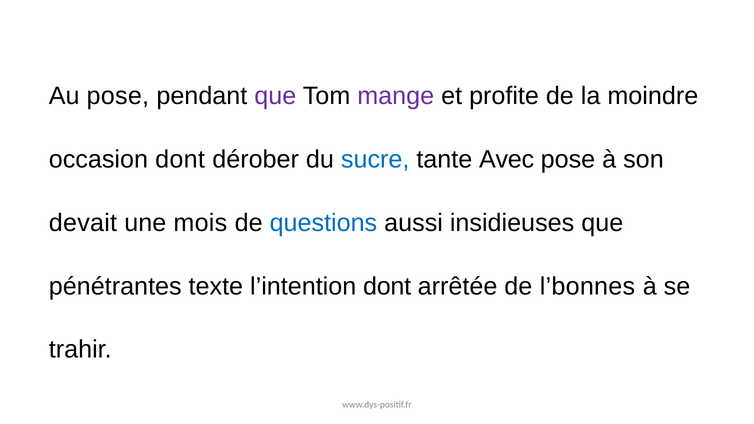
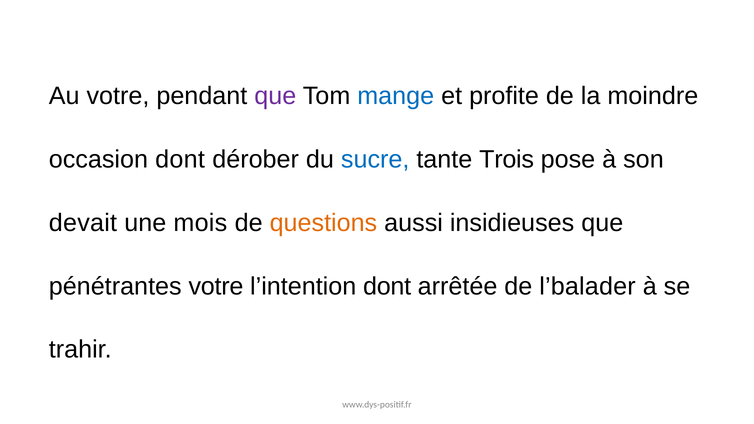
Au pose: pose -> votre
mange colour: purple -> blue
Avec: Avec -> Trois
questions colour: blue -> orange
pénétrantes texte: texte -> votre
l’bonnes: l’bonnes -> l’balader
